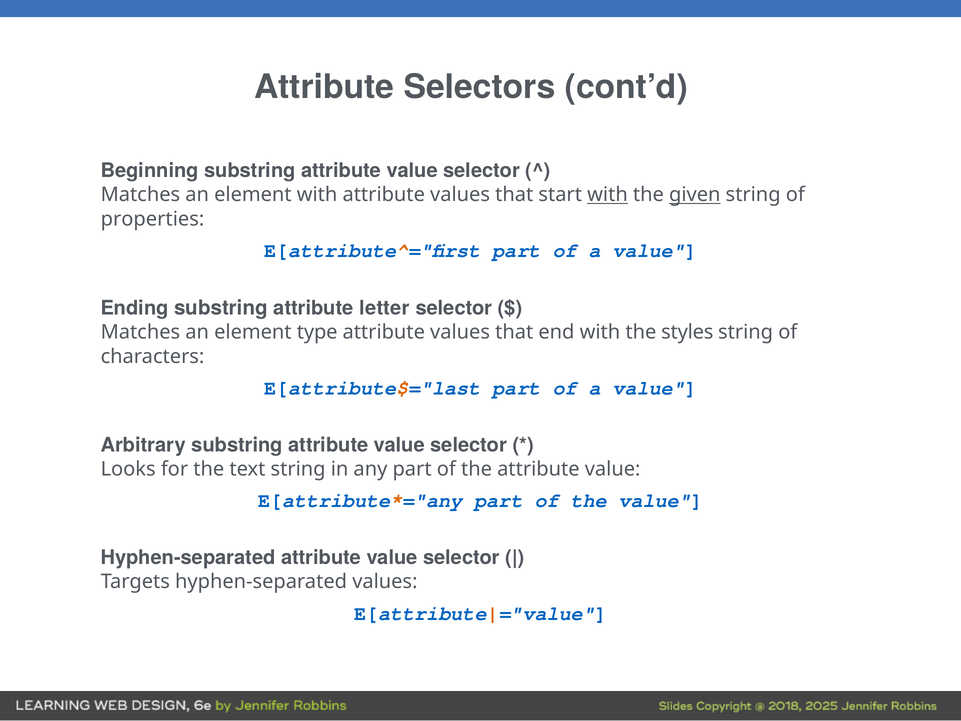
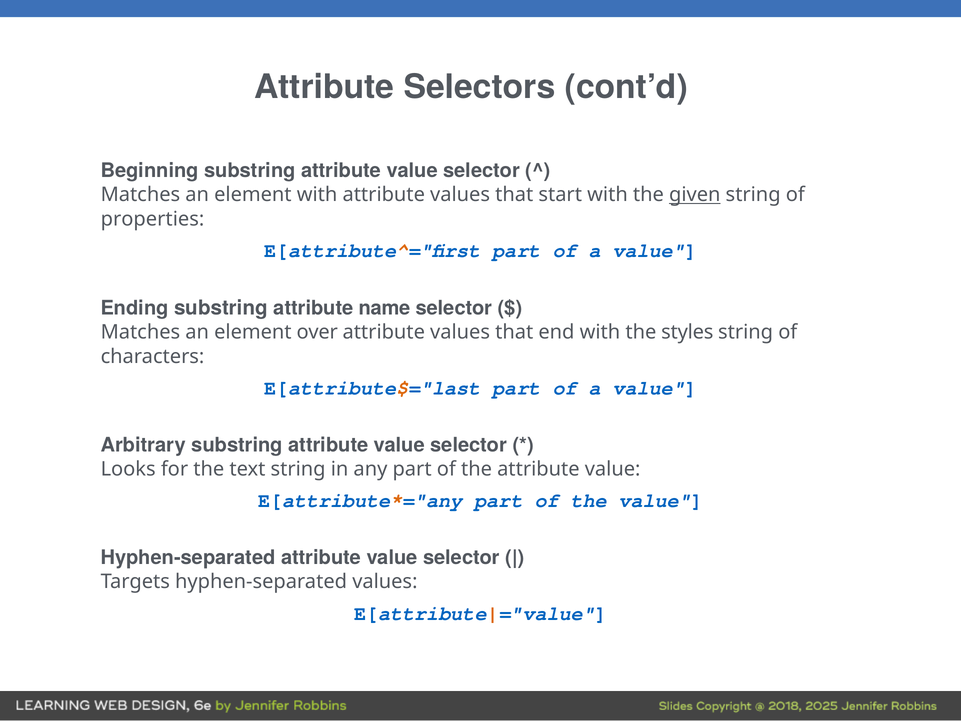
with at (608, 195) underline: present -> none
letter: letter -> name
type: type -> over
